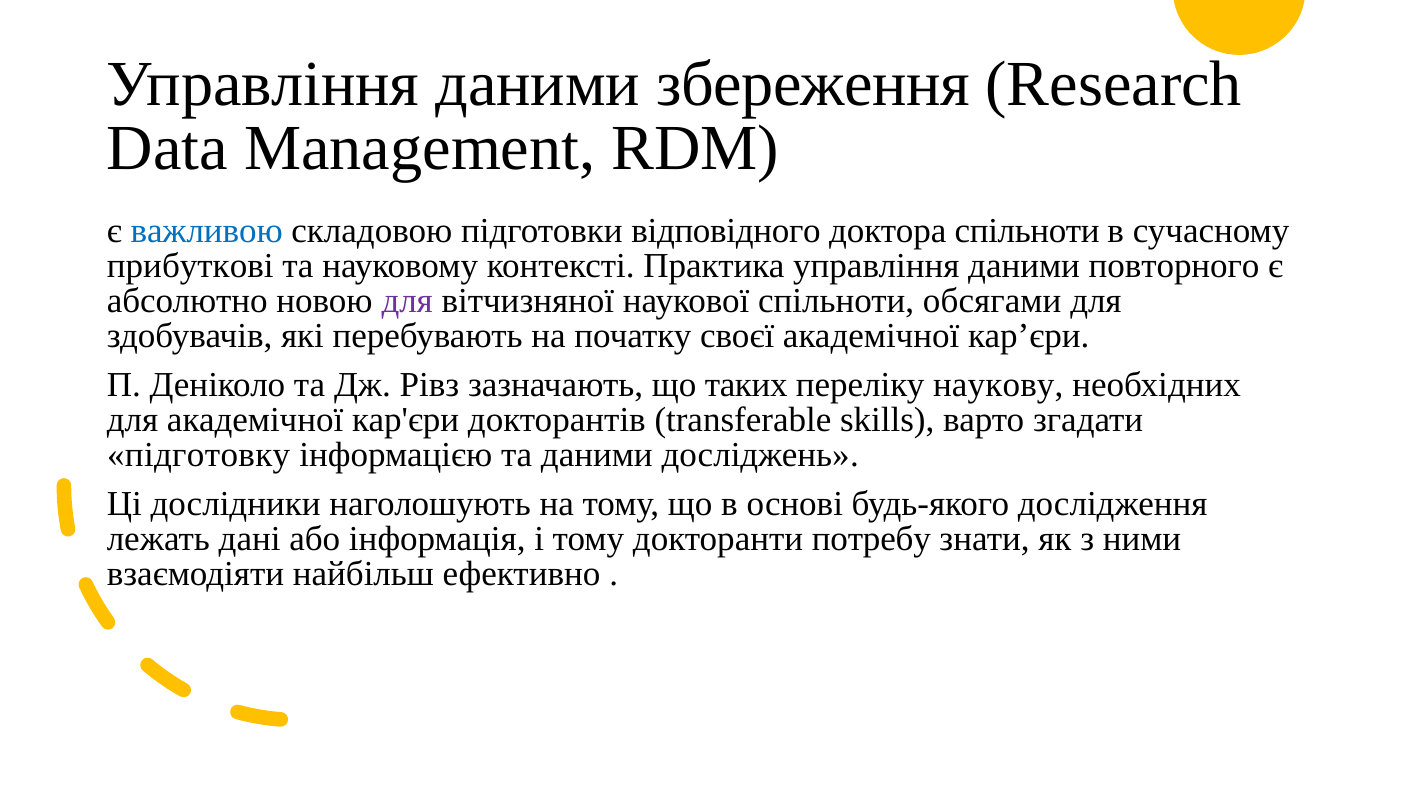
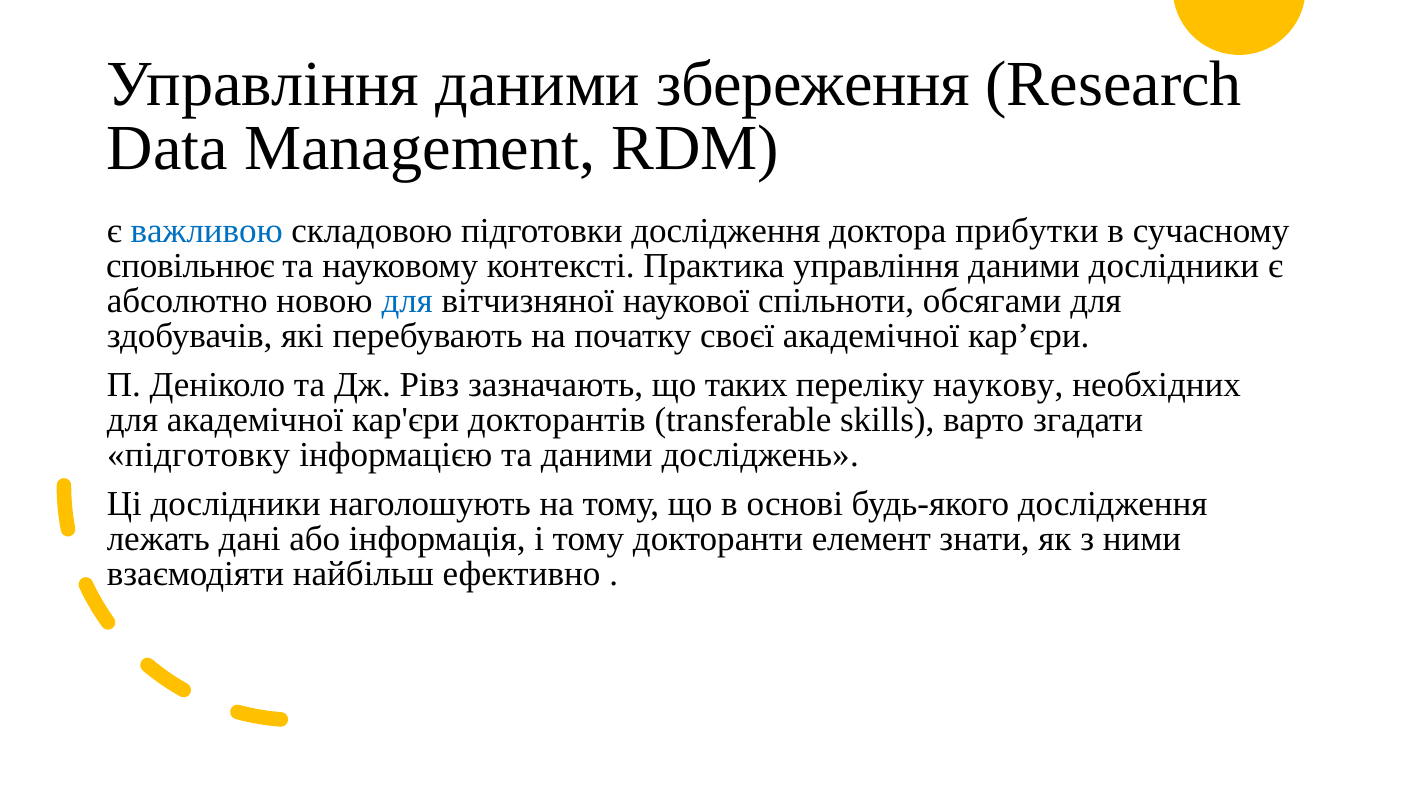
підготовки відповідного: відповідного -> дослідження
доктора спільноти: спільноти -> прибутки
прибуткові: прибуткові -> сповільнює
даними повторного: повторного -> дослідники
для at (407, 301) colour: purple -> blue
потребу: потребу -> елемент
